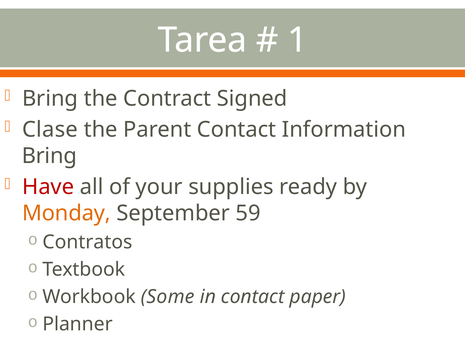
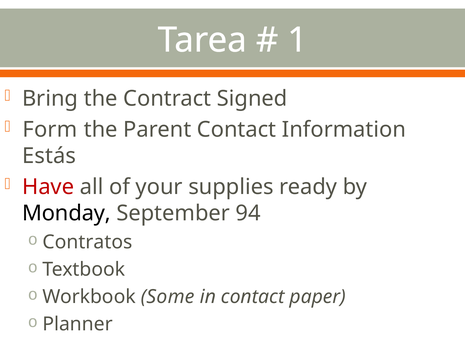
Clase: Clase -> Form
Bring at (49, 156): Bring -> Estás
Monday colour: orange -> black
59: 59 -> 94
